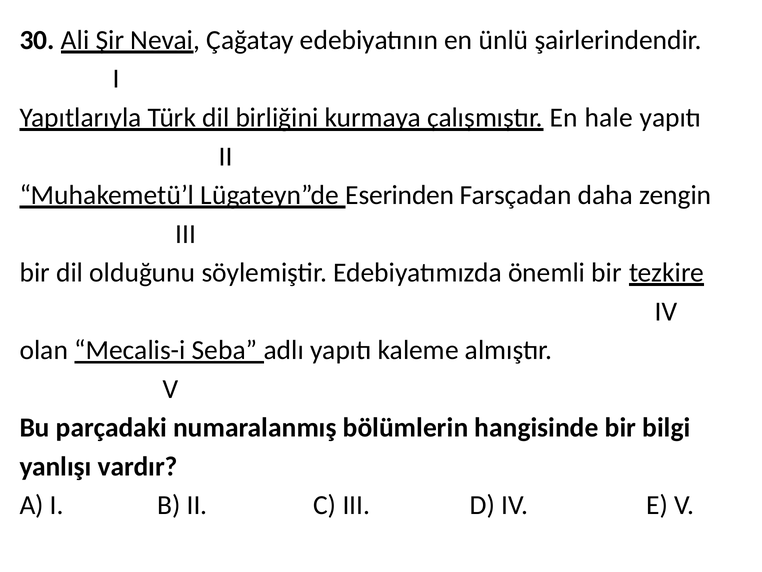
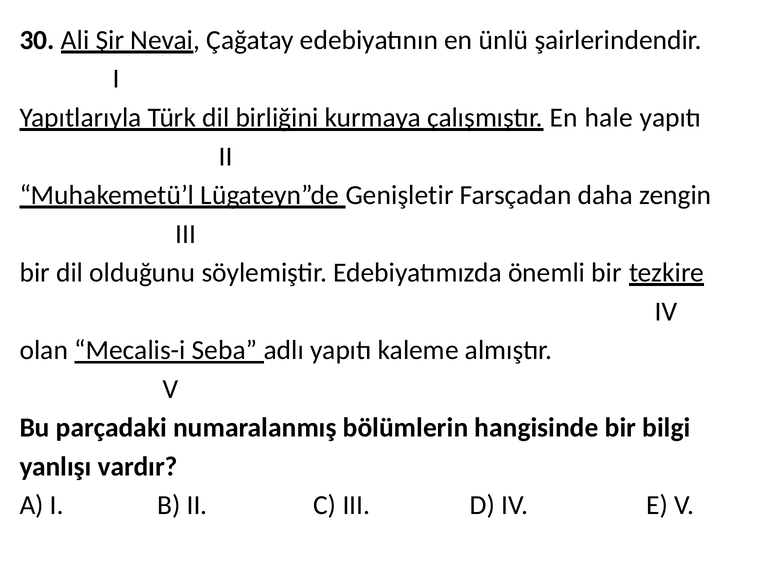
Eserinden: Eserinden -> Genişletir
